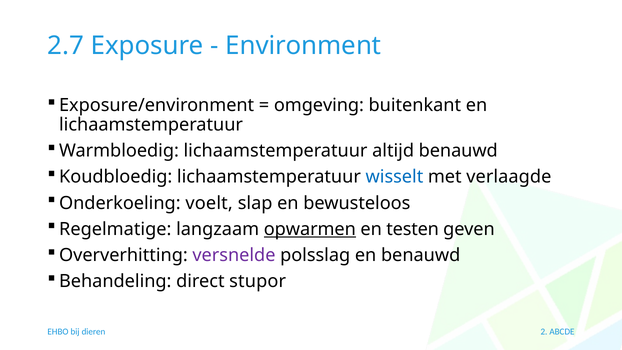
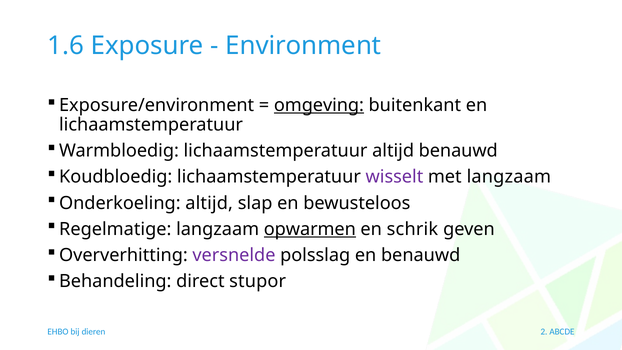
2.7: 2.7 -> 1.6
omgeving underline: none -> present
wisselt colour: blue -> purple
met verlaagde: verlaagde -> langzaam
Onderkoeling voelt: voelt -> altijd
testen: testen -> schrik
